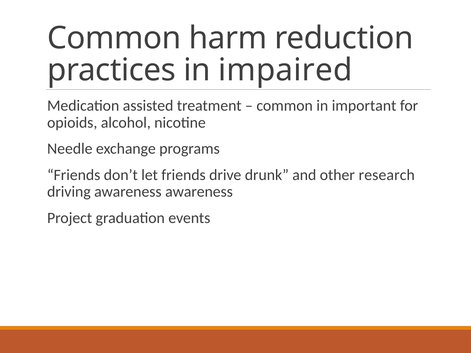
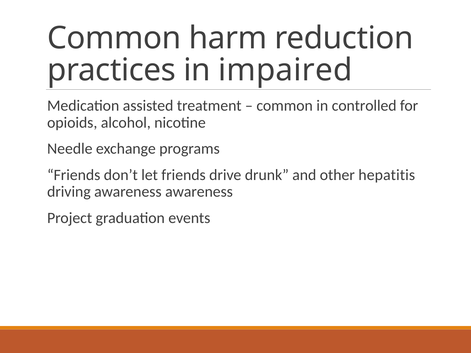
important: important -> controlled
research: research -> hepatitis
